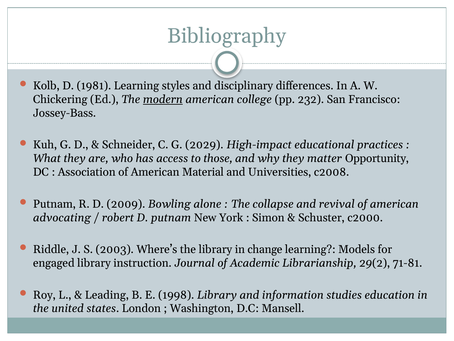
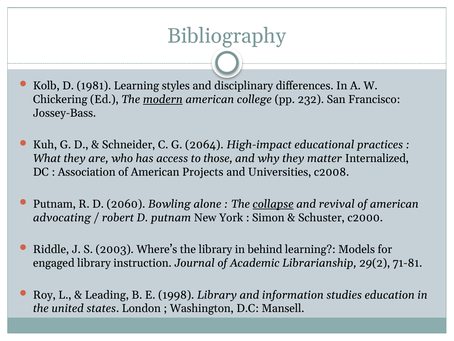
2029: 2029 -> 2064
Opportunity: Opportunity -> Internalized
Material: Material -> Projects
2009: 2009 -> 2060
collapse underline: none -> present
change: change -> behind
